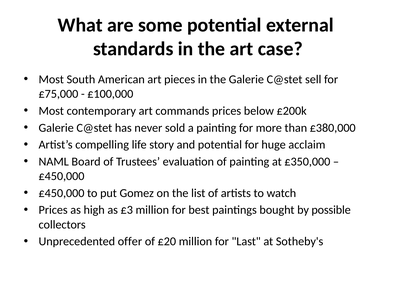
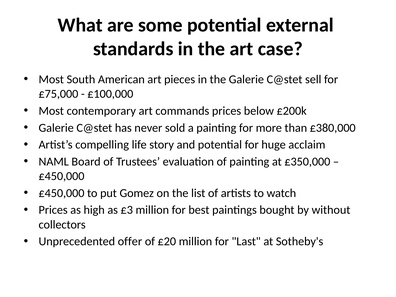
possible: possible -> without
